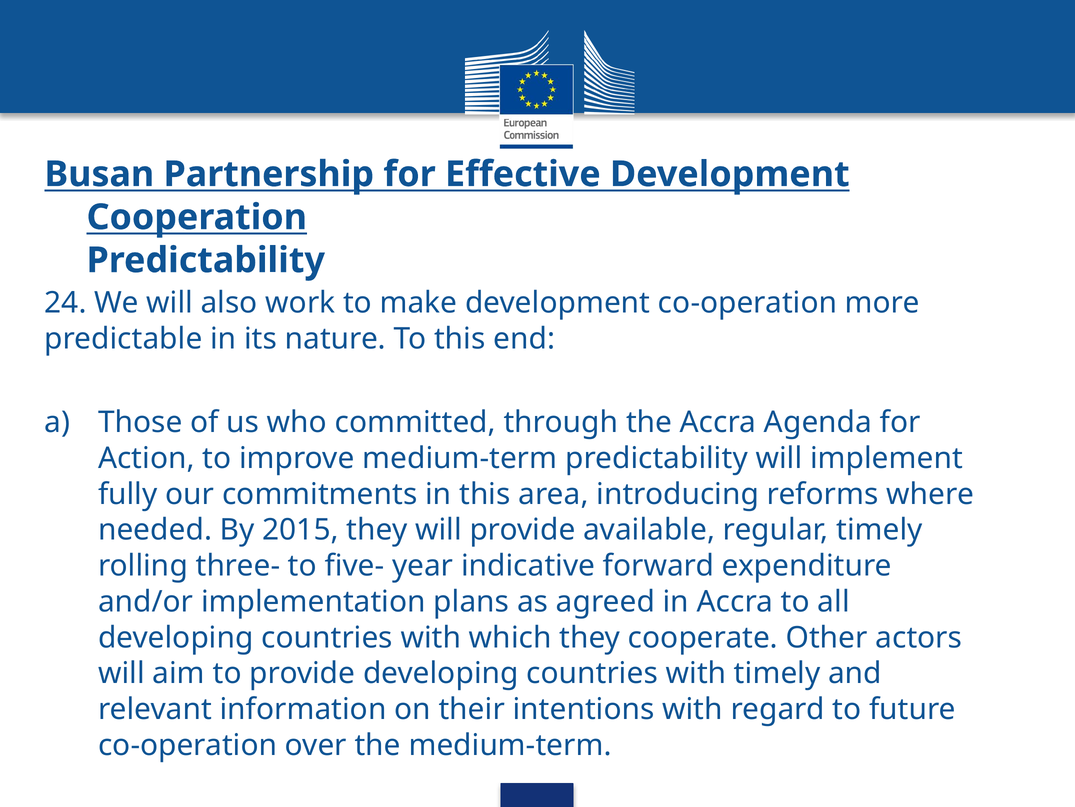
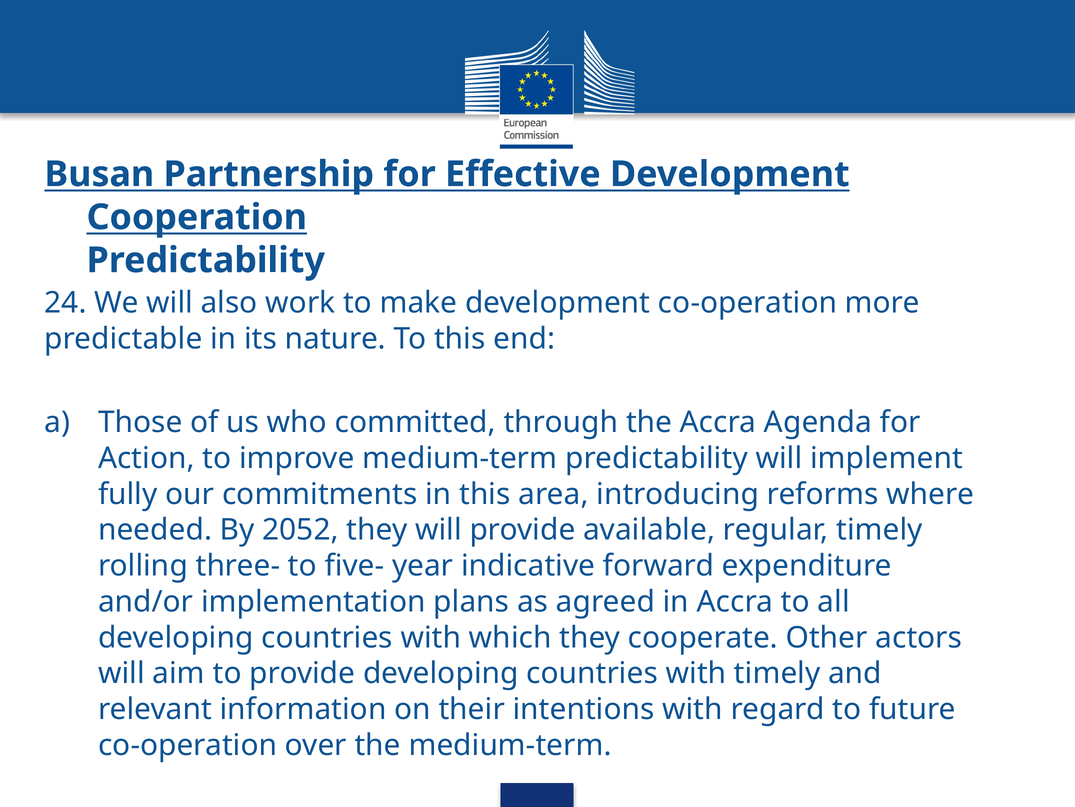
2015: 2015 -> 2052
